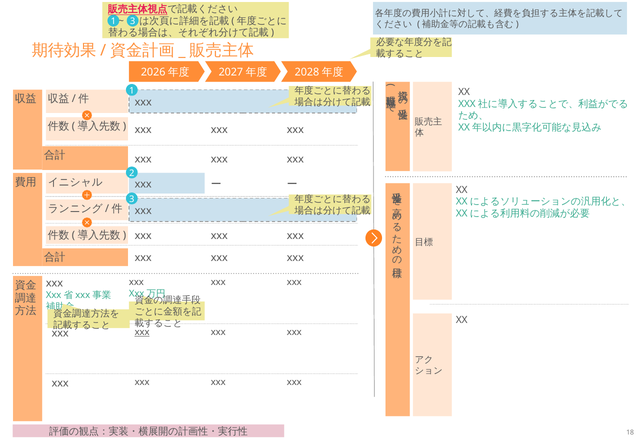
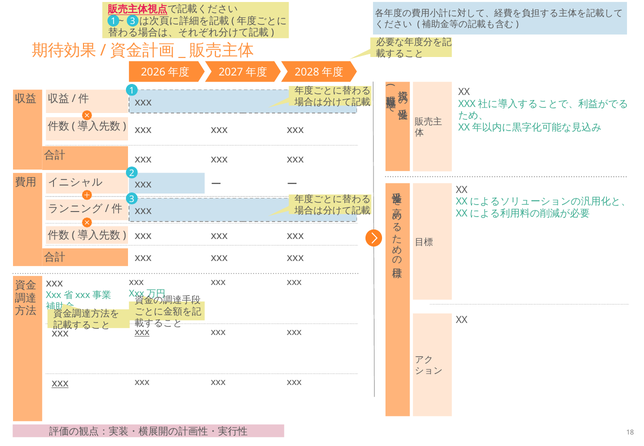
xxx at (60, 383) underline: none -> present
